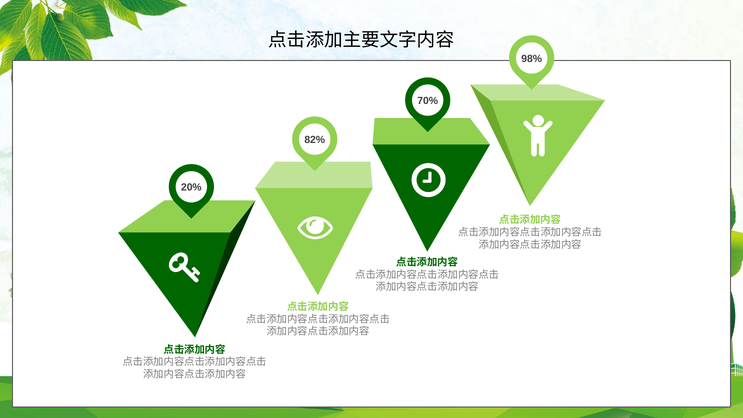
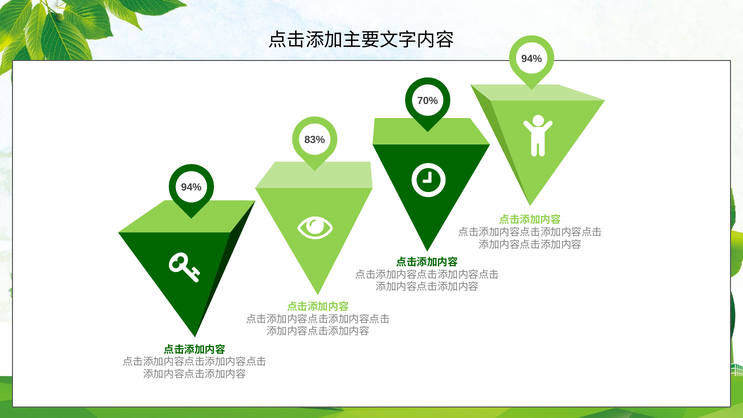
98% at (532, 59): 98% -> 94%
82%: 82% -> 83%
20% at (191, 187): 20% -> 94%
